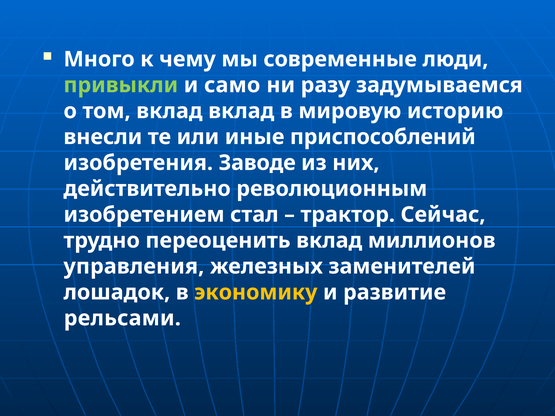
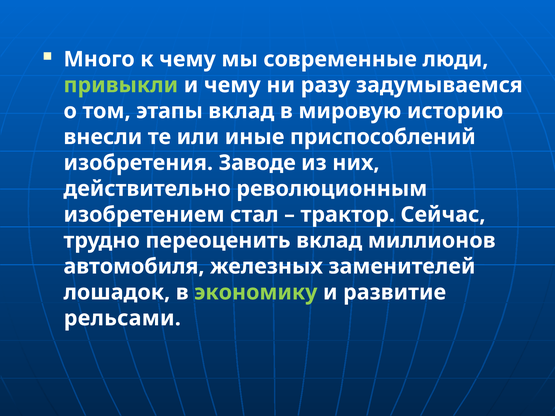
и само: само -> чему
том вклад: вклад -> этапы
управления: управления -> автомобиля
экономику colour: yellow -> light green
